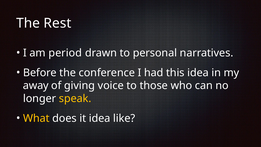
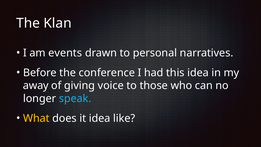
Rest: Rest -> Klan
period: period -> events
speak colour: yellow -> light blue
